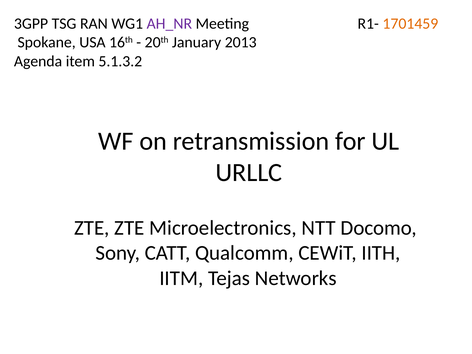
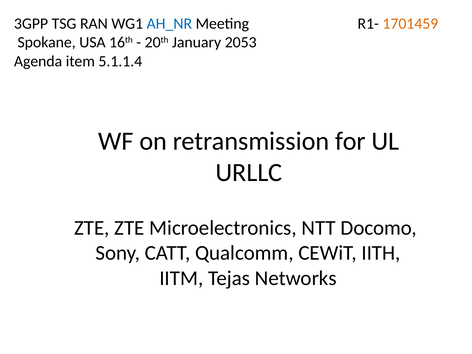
AH_NR colour: purple -> blue
2013: 2013 -> 2053
5.1.3.2: 5.1.3.2 -> 5.1.1.4
